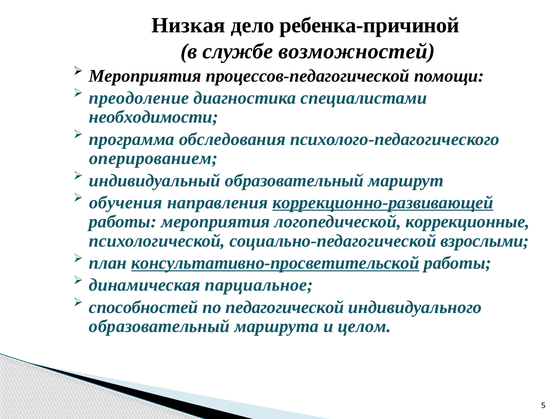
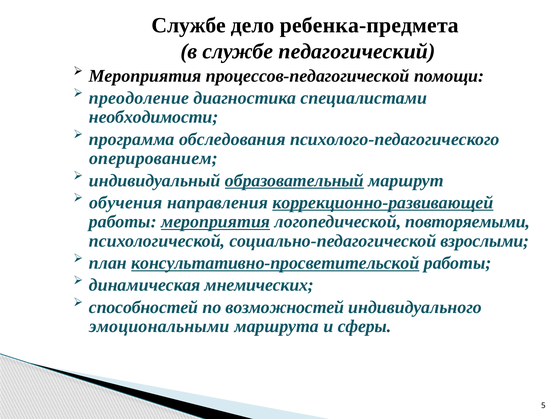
Низкая at (189, 25): Низкая -> Службе
ребенка-причиной: ребенка-причиной -> ребенка-предмета
возможностей: возможностей -> педагогический
образовательный at (294, 181) underline: none -> present
мероприятия at (216, 222) underline: none -> present
коррекционные: коррекционные -> повторяемыми
парциальное: парциальное -> мнемических
педагогической: педагогической -> возможностей
образовательный at (159, 327): образовательный -> эмоциональными
целом: целом -> сферы
